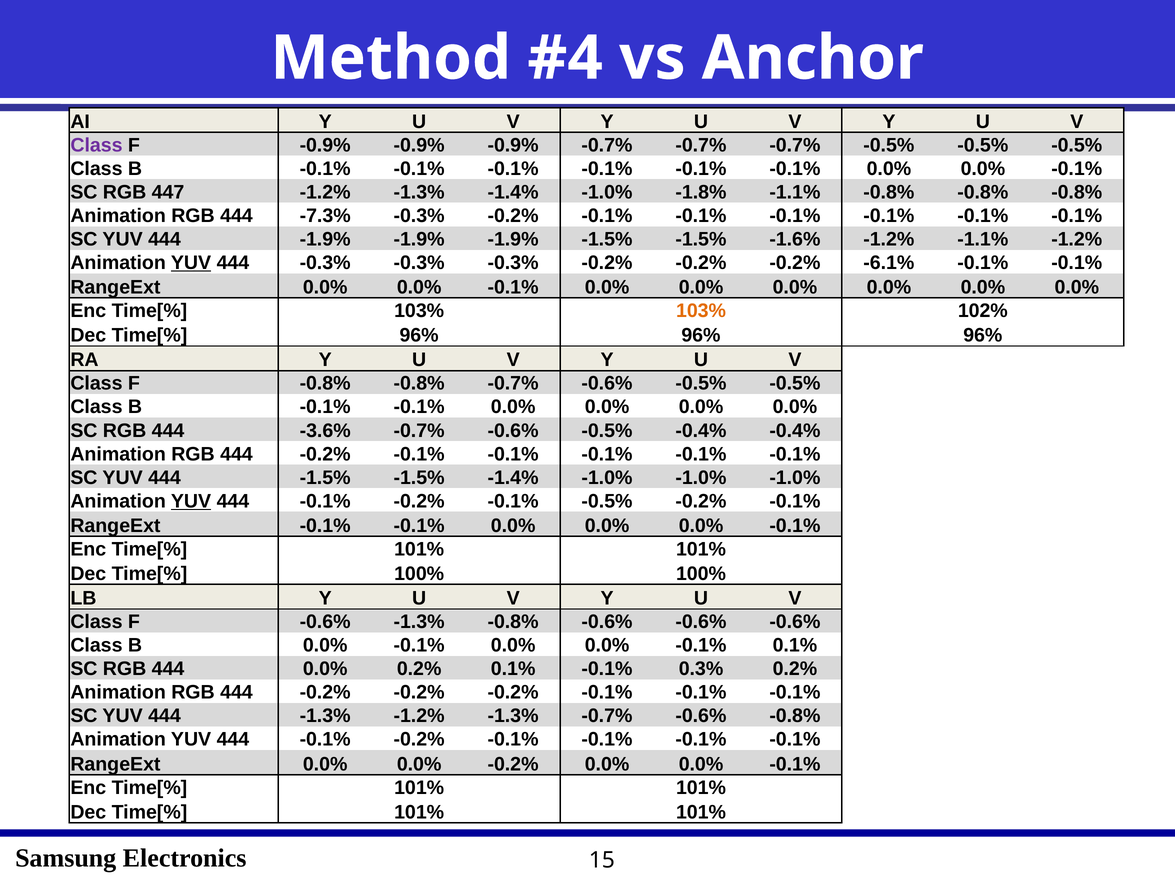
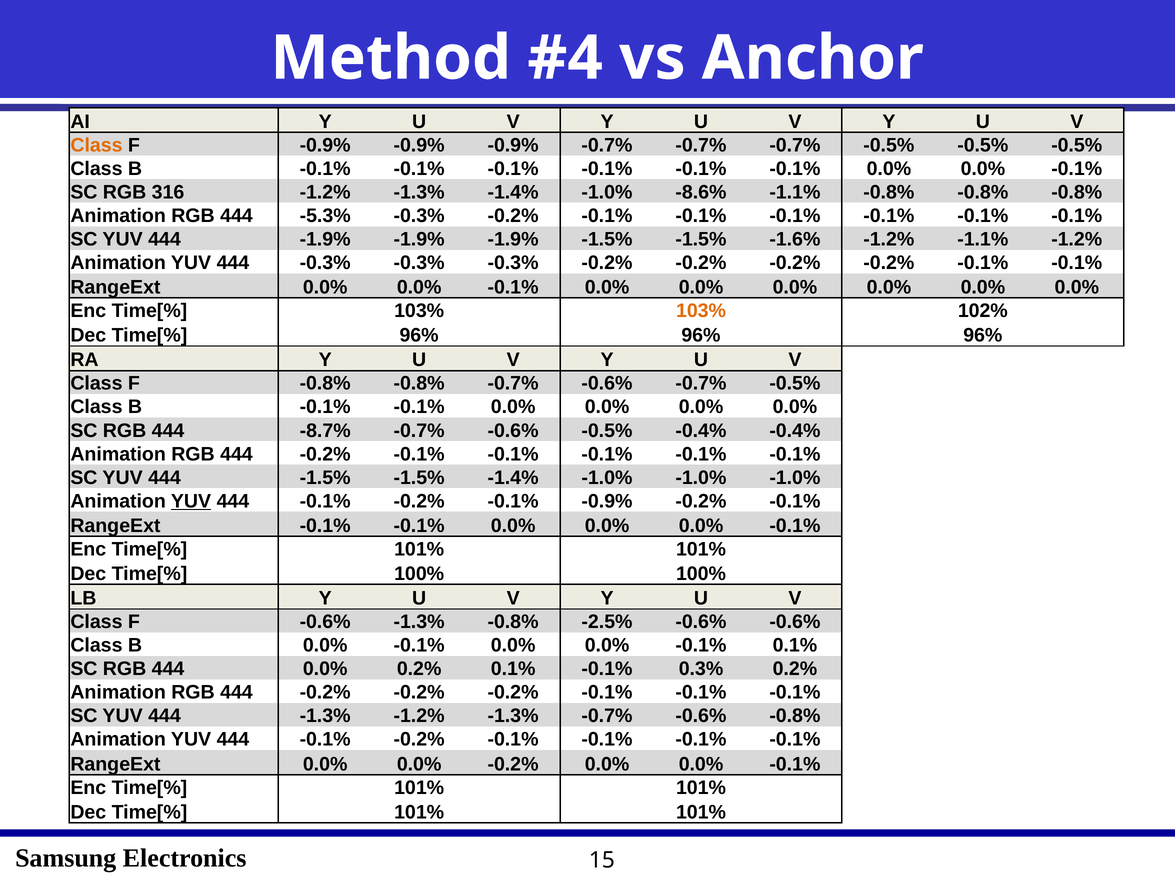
Class at (96, 145) colour: purple -> orange
447: 447 -> 316
-1.8%: -1.8% -> -8.6%
-7.3%: -7.3% -> -5.3%
YUV at (191, 262) underline: present -> none
-0.2% -0.2% -0.2% -6.1%: -6.1% -> -0.2%
-0.8% -0.7% -0.6% -0.5%: -0.5% -> -0.7%
-3.6%: -3.6% -> -8.7%
-0.1% -0.5%: -0.5% -> -0.9%
-0.8% -0.6%: -0.6% -> -2.5%
